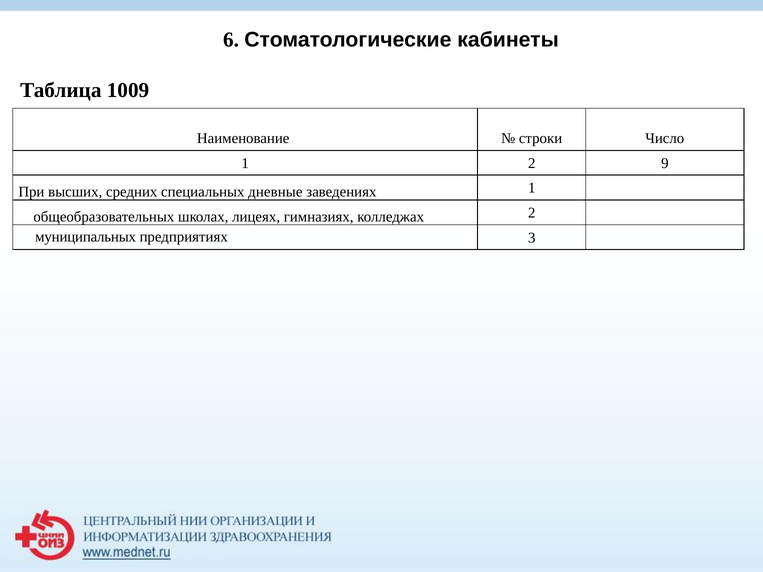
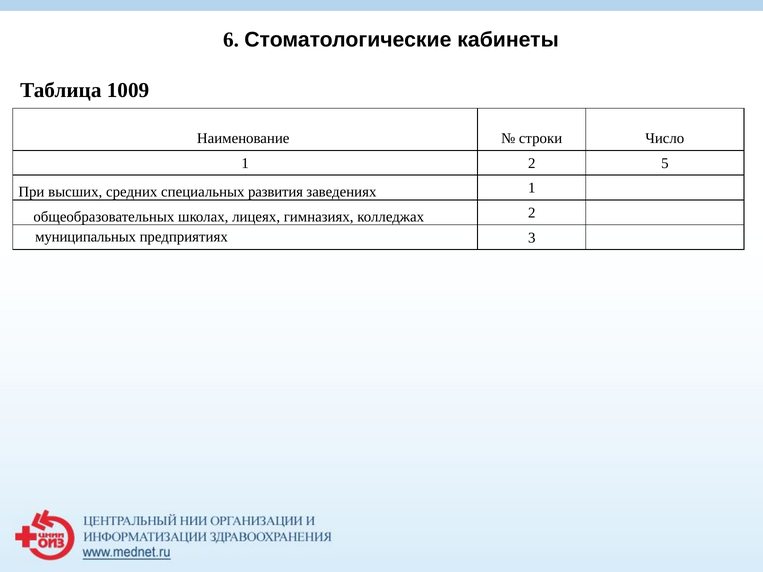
9: 9 -> 5
дневные: дневные -> развития
